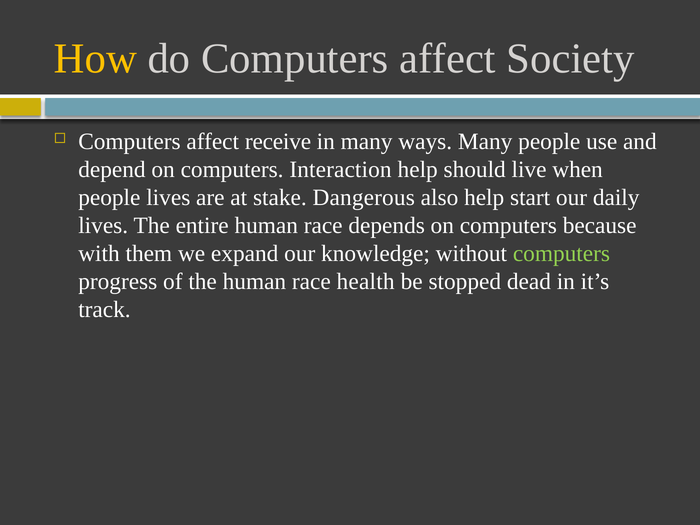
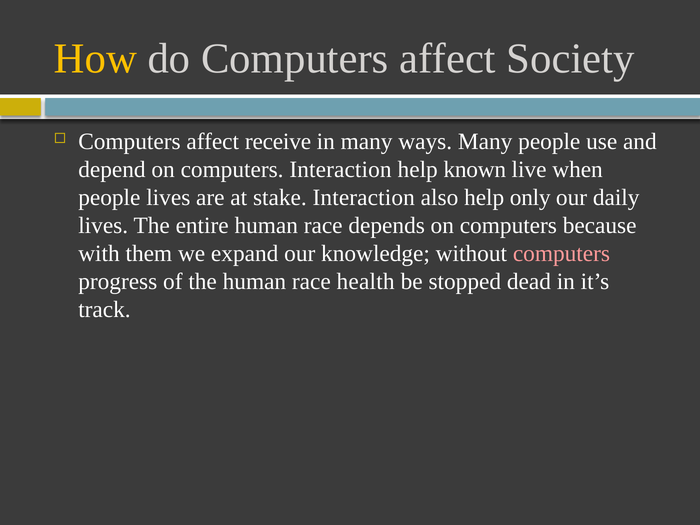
should: should -> known
stake Dangerous: Dangerous -> Interaction
start: start -> only
computers at (561, 254) colour: light green -> pink
